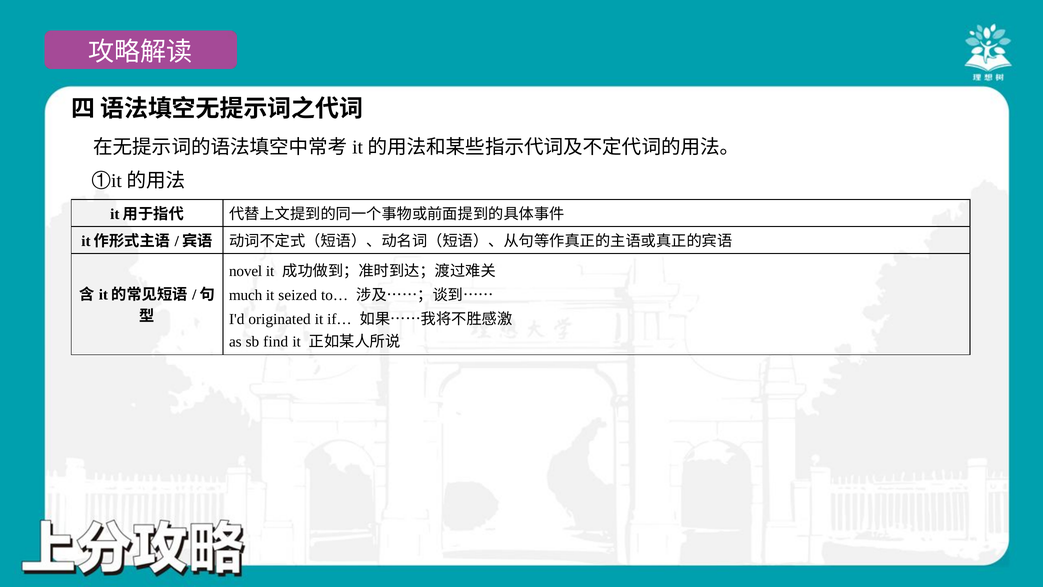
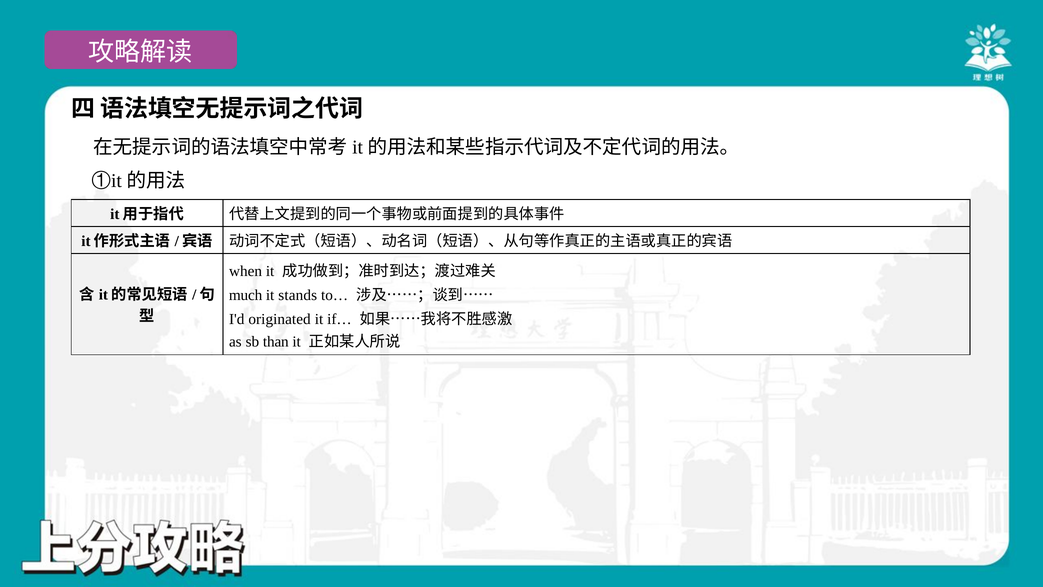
novel: novel -> when
seized: seized -> stands
find: find -> than
